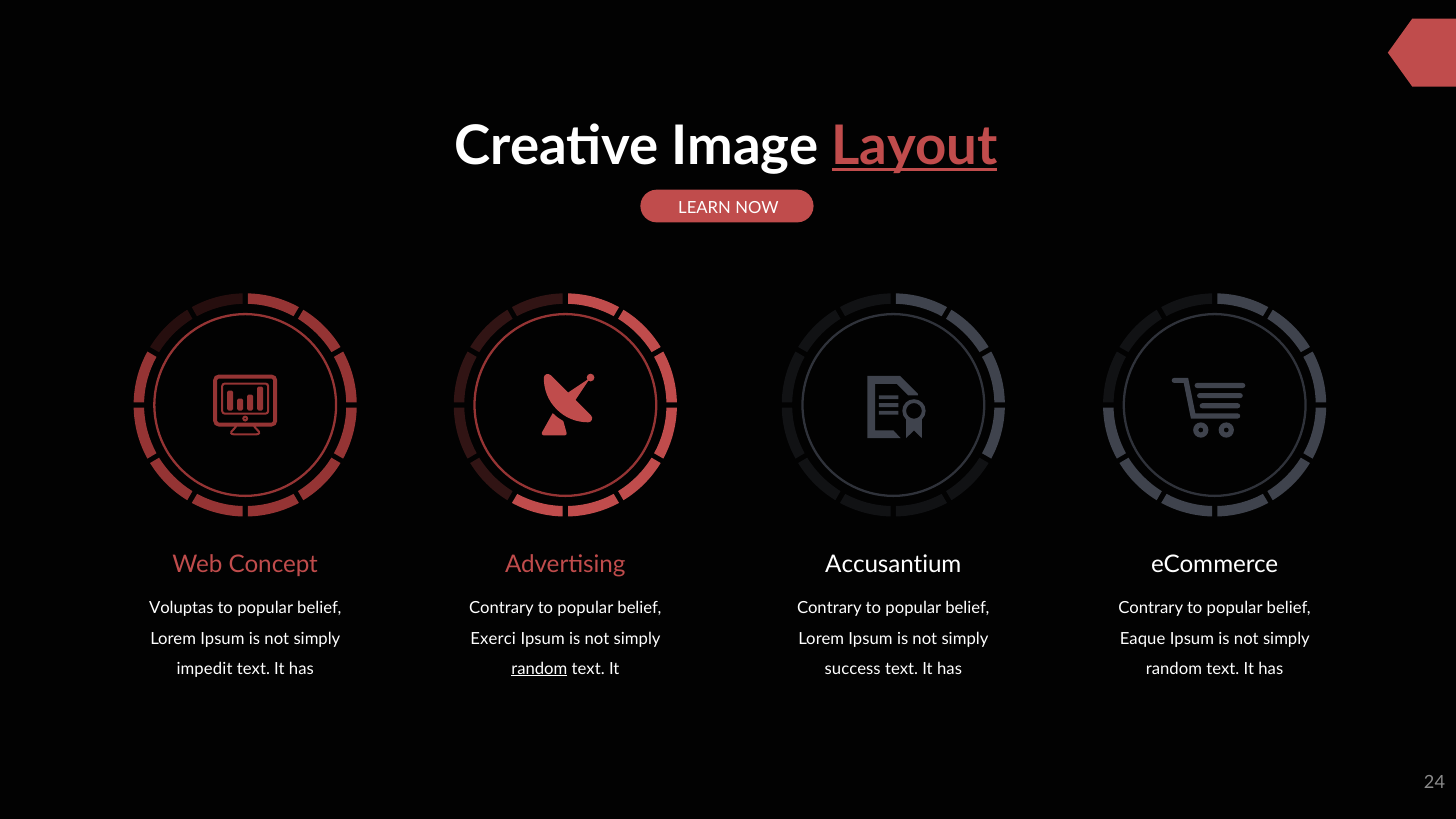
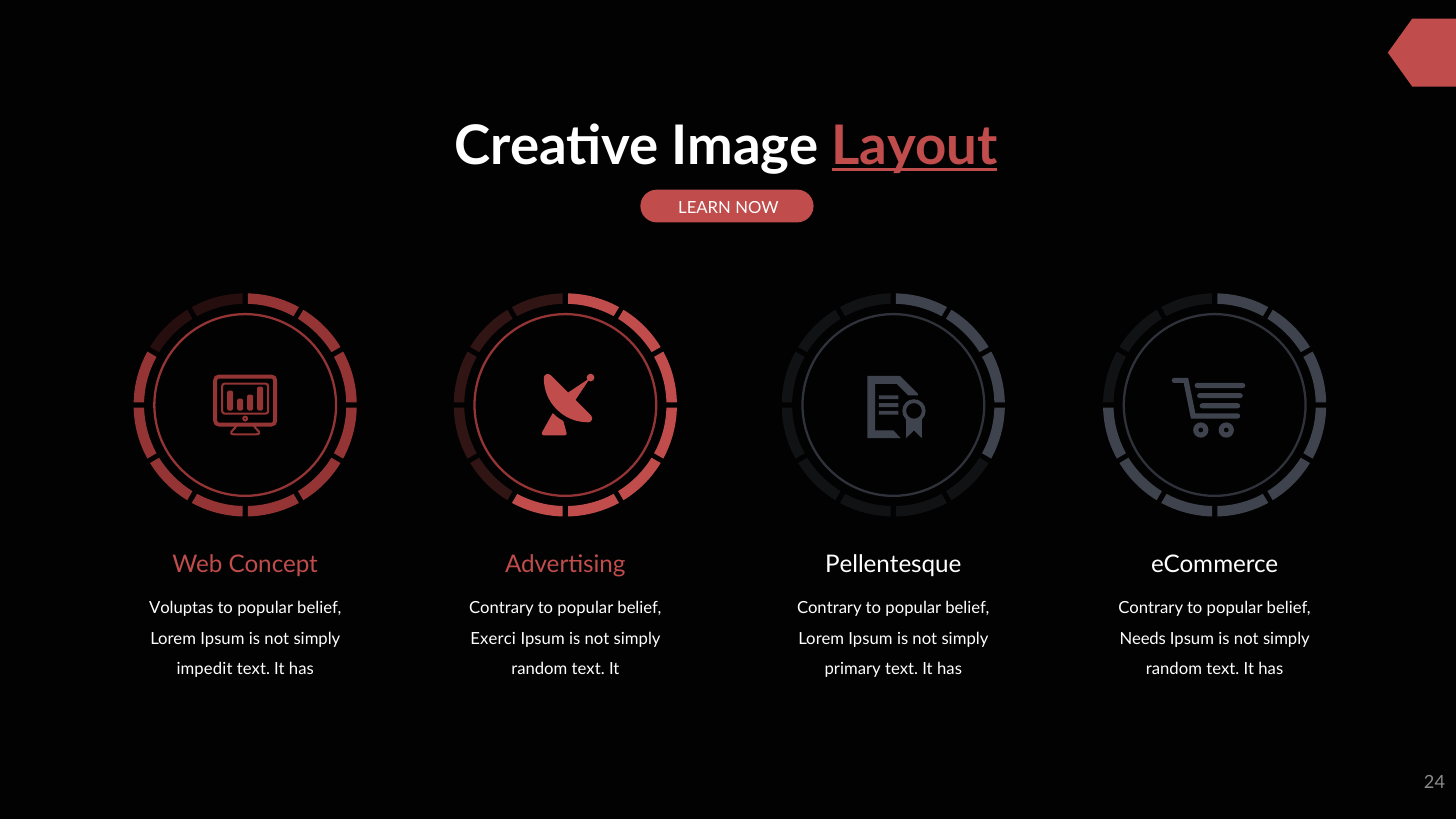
Accusantium: Accusantium -> Pellentesque
Eaque: Eaque -> Needs
random at (539, 669) underline: present -> none
success: success -> primary
